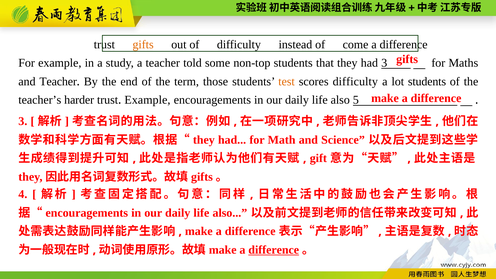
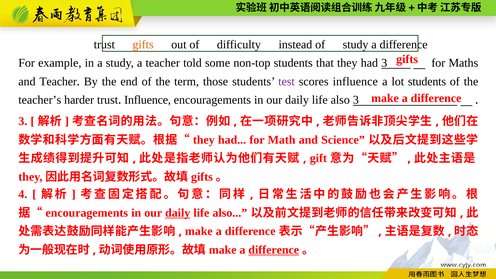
of come: come -> study
test colour: orange -> purple
scores difficulty: difficulty -> influence
Example at (147, 100): Example -> Influence
also 5: 5 -> 3
daily at (178, 213) underline: none -> present
